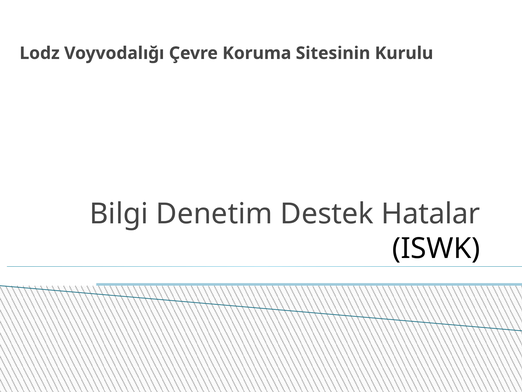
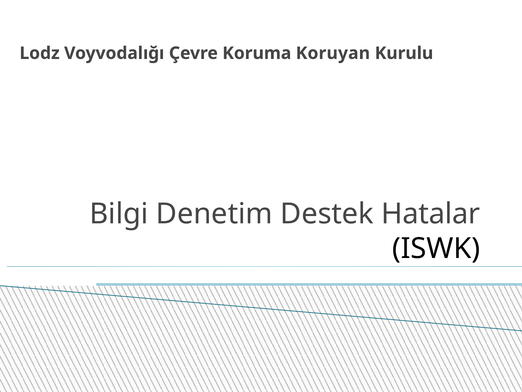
Sitesinin: Sitesinin -> Koruyan
